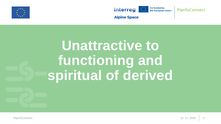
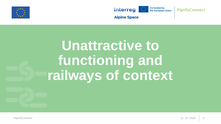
spiritual: spiritual -> railways
derived: derived -> context
